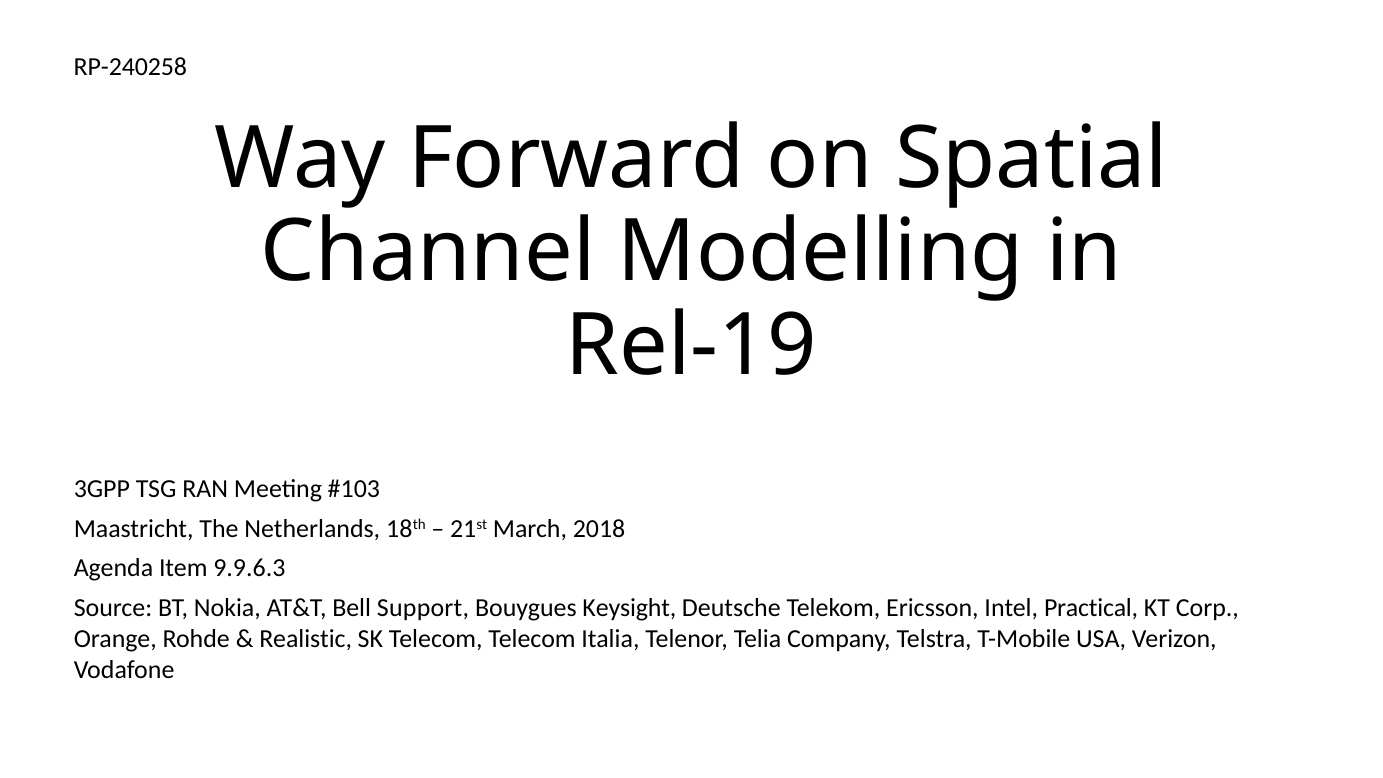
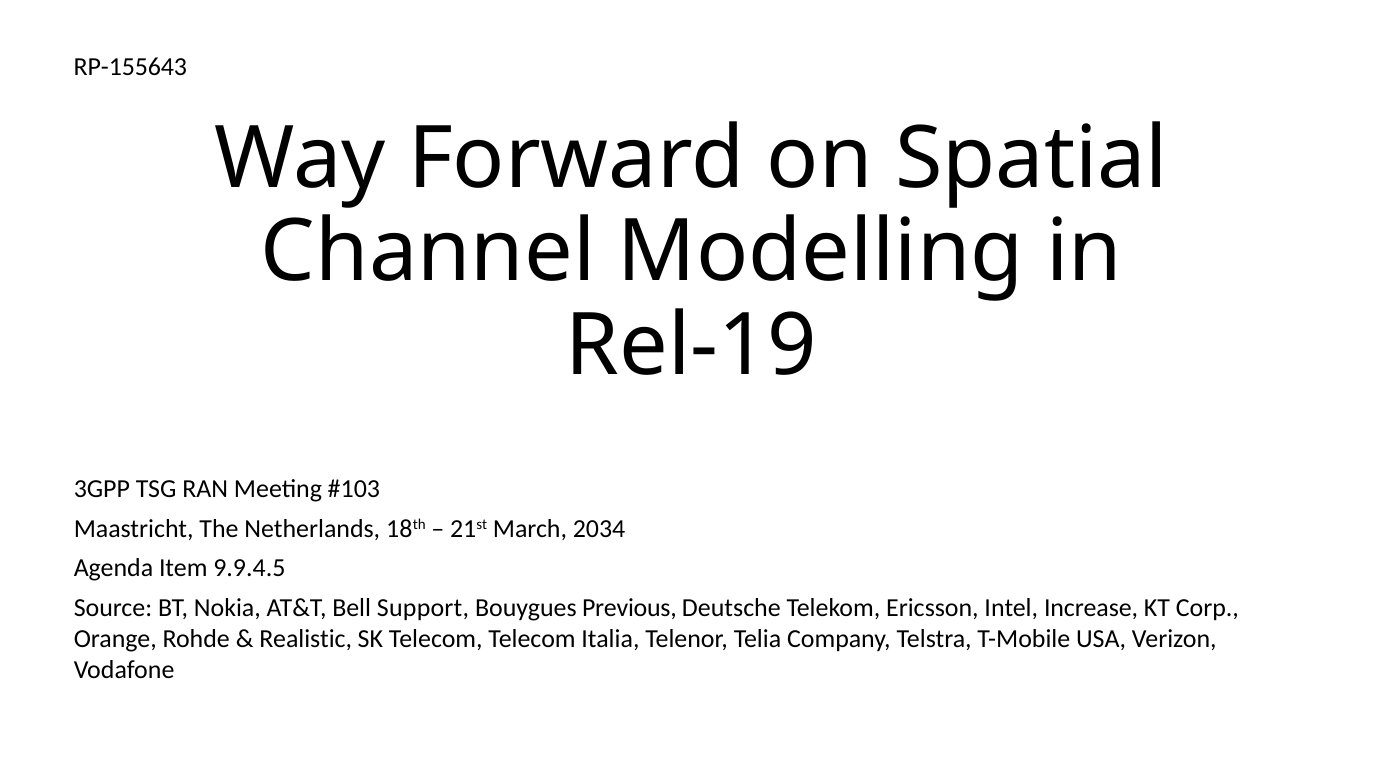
RP-240258: RP-240258 -> RP-155643
2018: 2018 -> 2034
9.9.6.3: 9.9.6.3 -> 9.9.4.5
Keysight: Keysight -> Previous
Practical: Practical -> Increase
